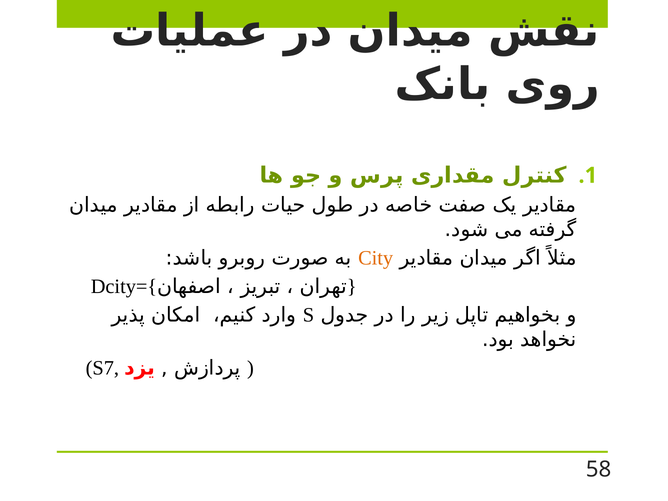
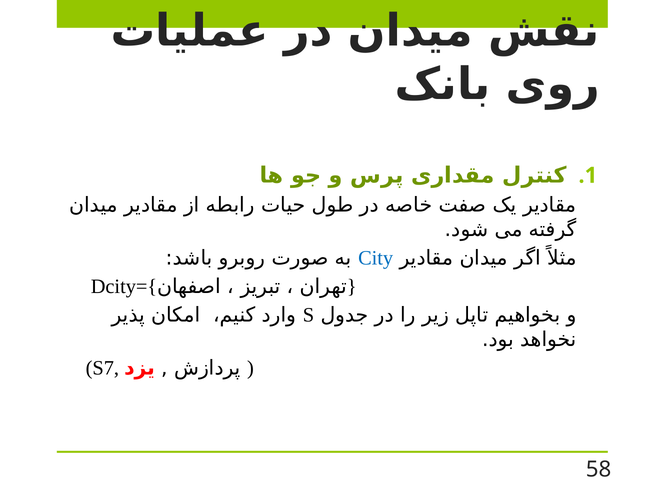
City colour: orange -> blue
